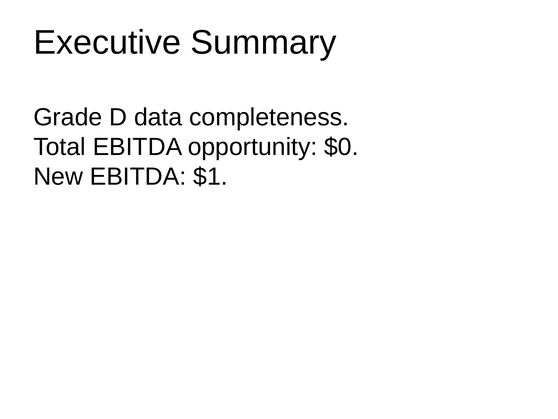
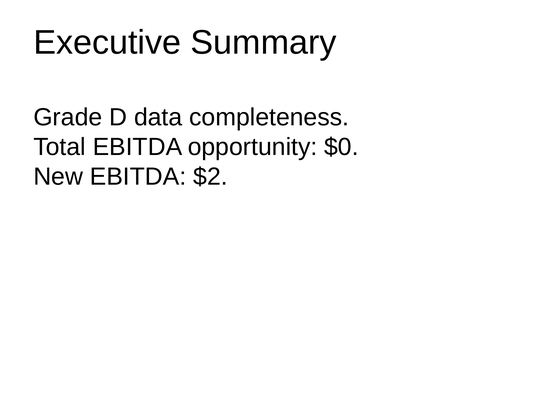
$1: $1 -> $2
